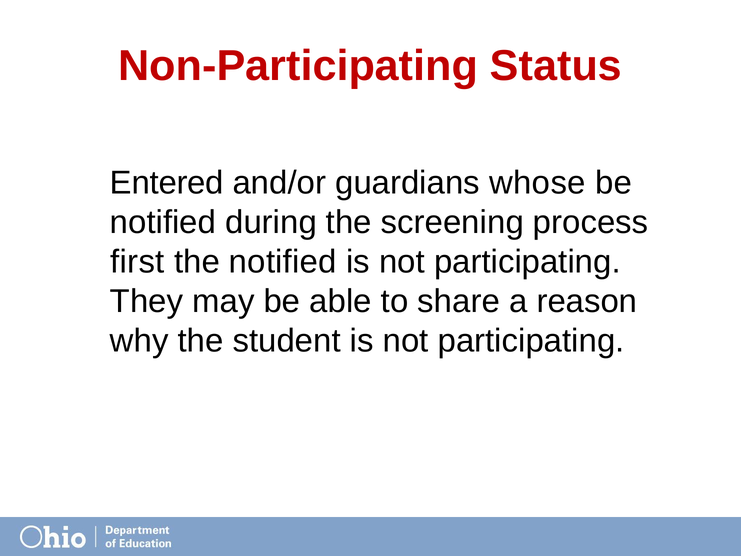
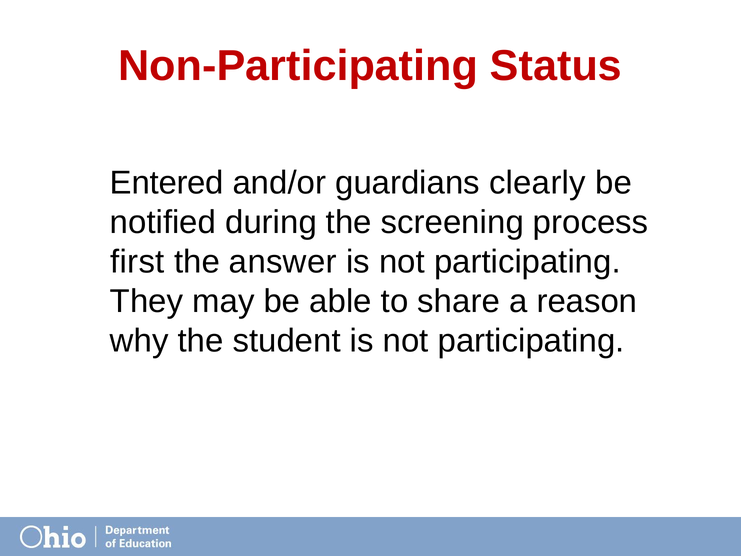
whose: whose -> clearly
the notified: notified -> answer
